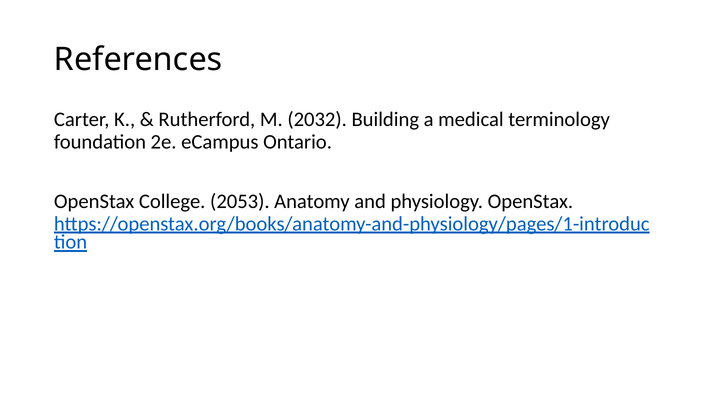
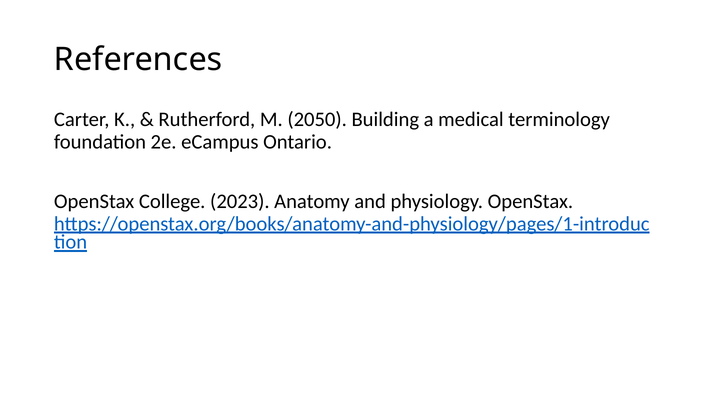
2032: 2032 -> 2050
2053: 2053 -> 2023
